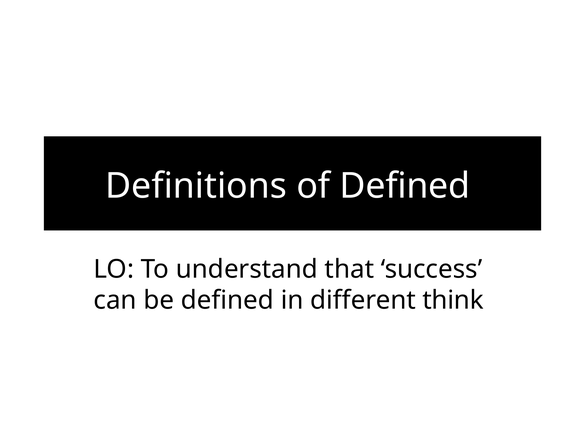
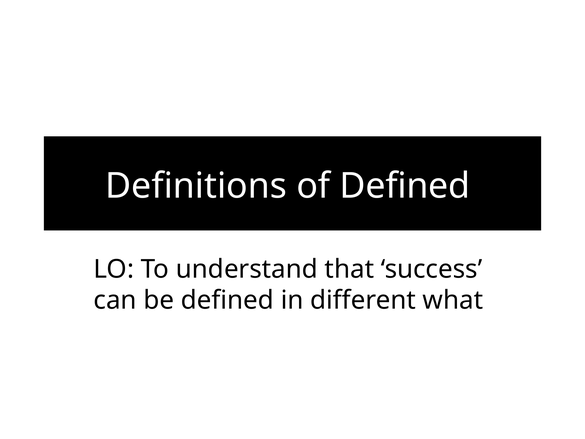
think: think -> what
